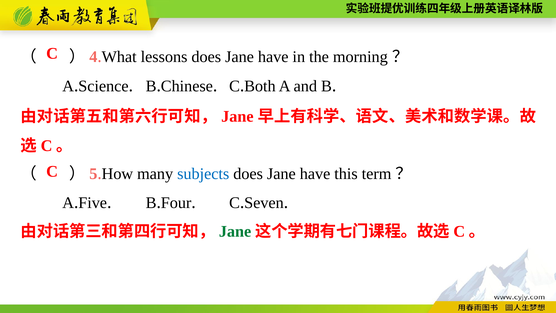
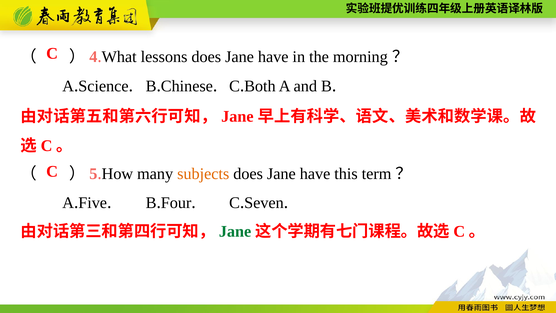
subjects colour: blue -> orange
